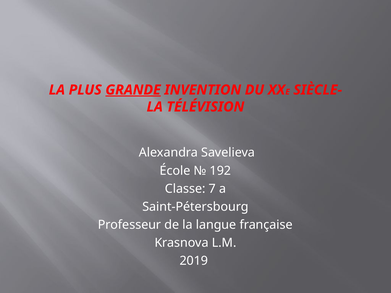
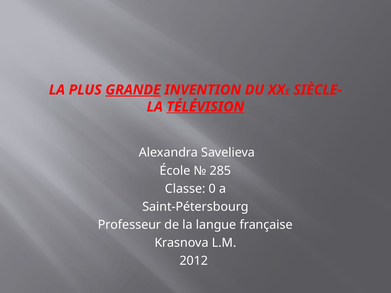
TÉLÉVISION underline: none -> present
192: 192 -> 285
7: 7 -> 0
2019: 2019 -> 2012
